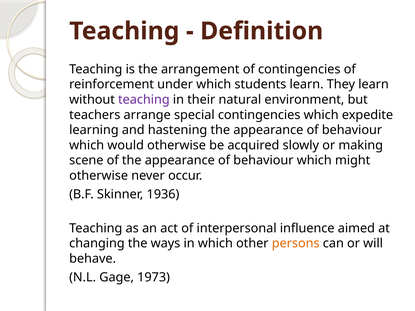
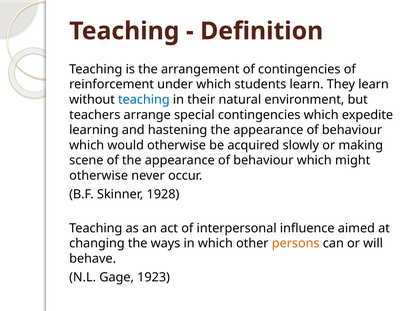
teaching at (144, 100) colour: purple -> blue
1936: 1936 -> 1928
1973: 1973 -> 1923
